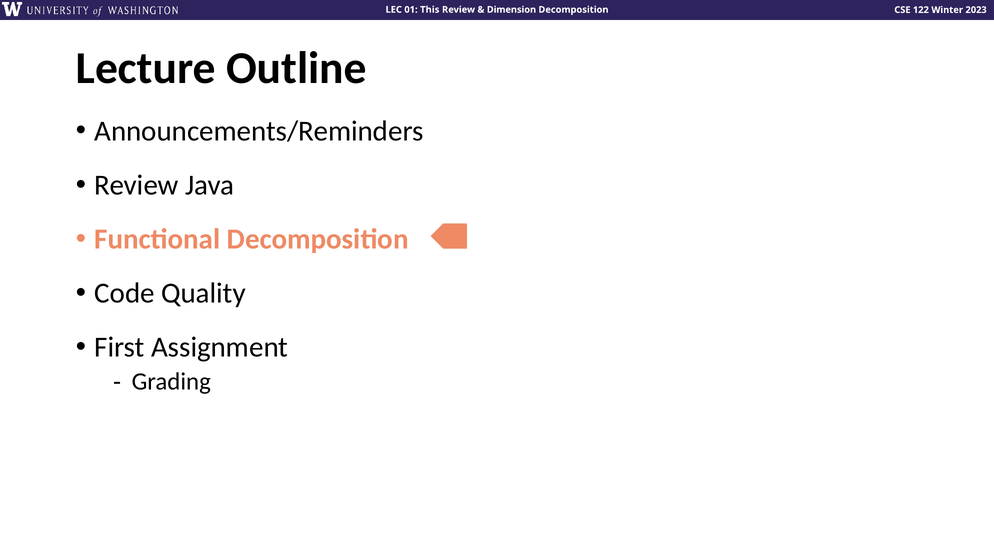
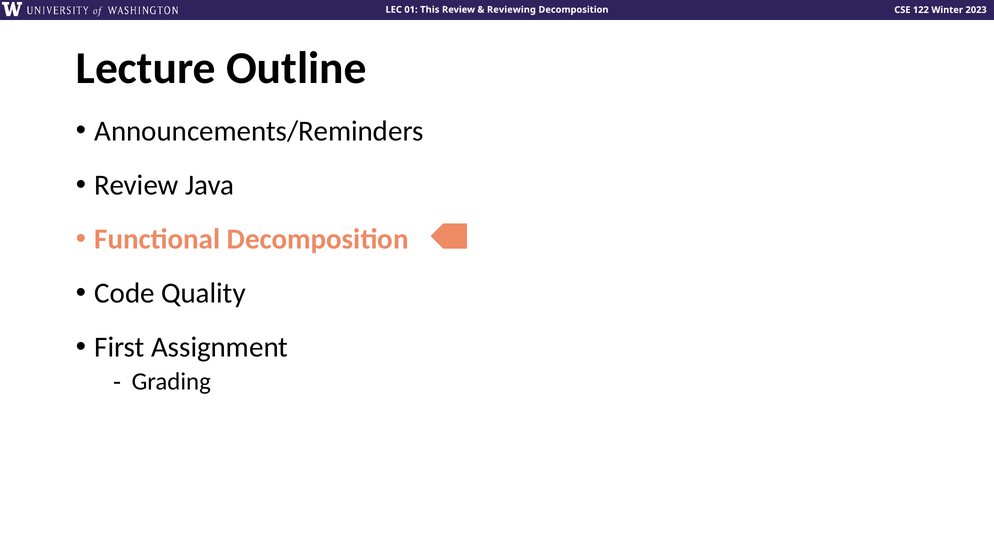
Dimension: Dimension -> Reviewing
